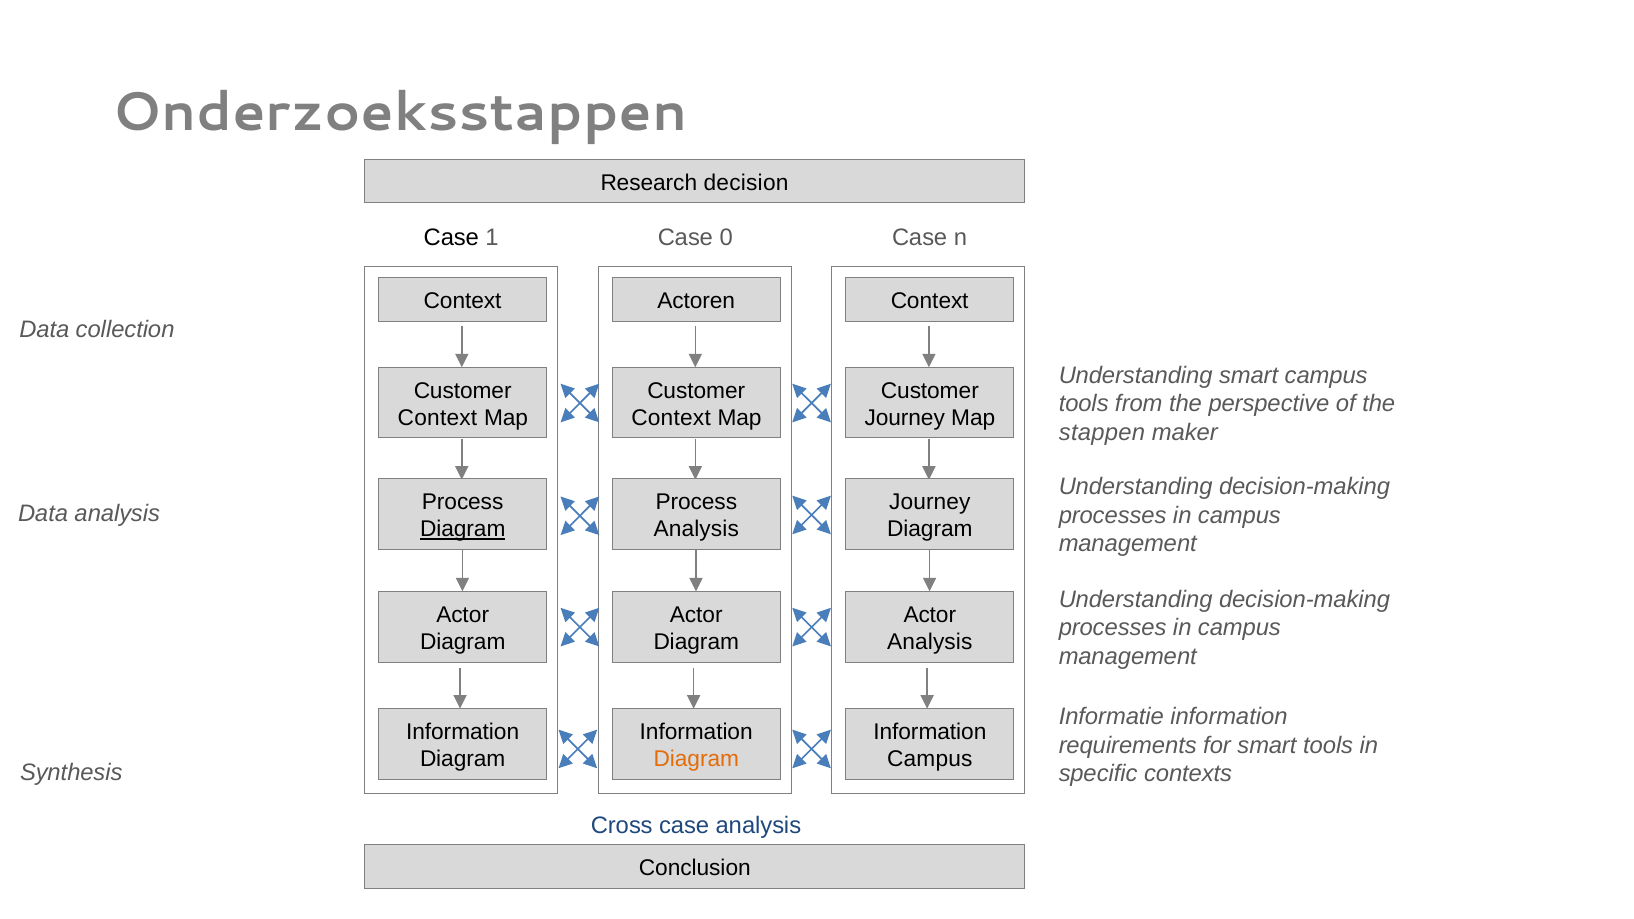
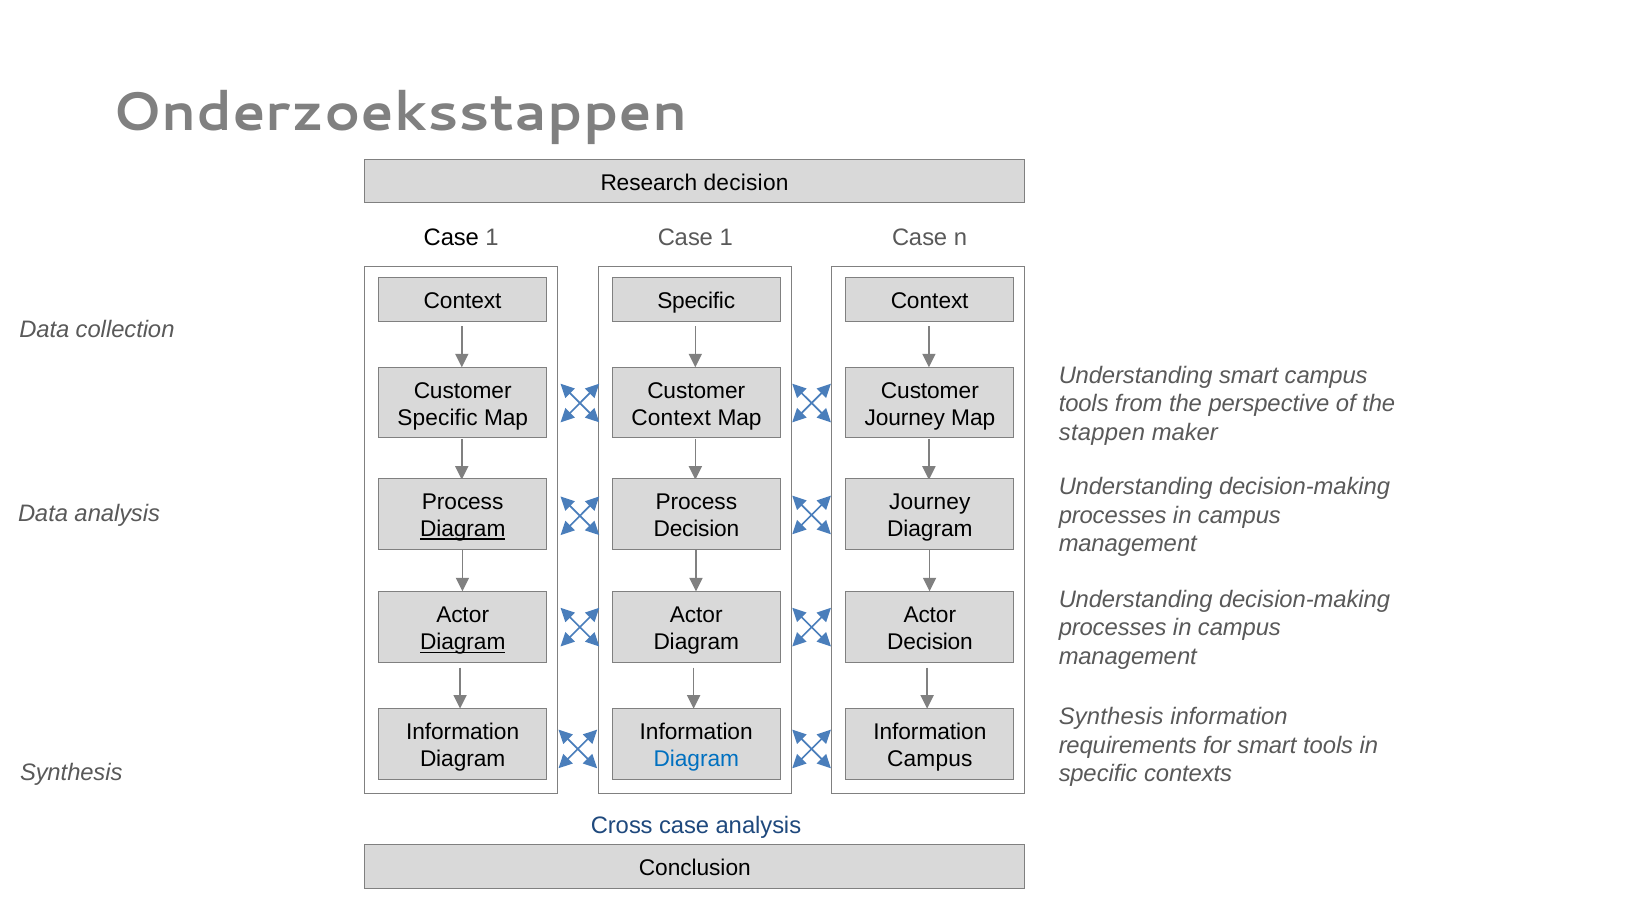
0 at (726, 238): 0 -> 1
Actoren at (696, 301): Actoren -> Specific
Context at (437, 418): Context -> Specific
Analysis at (696, 529): Analysis -> Decision
Diagram at (463, 643) underline: none -> present
Analysis at (930, 643): Analysis -> Decision
Informatie at (1111, 717): Informatie -> Synthesis
Diagram at (696, 759) colour: orange -> blue
